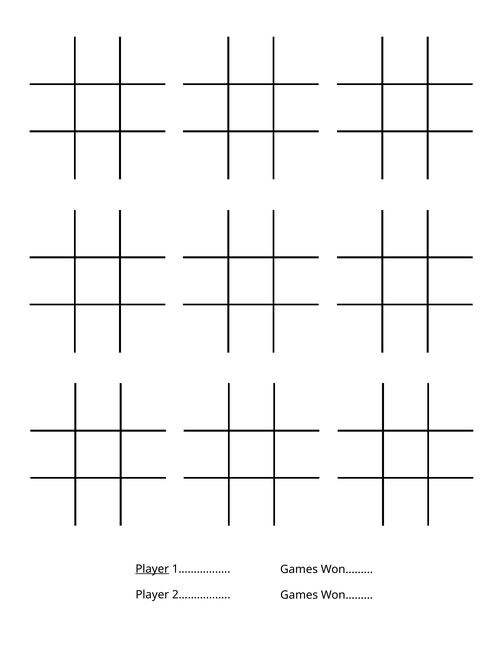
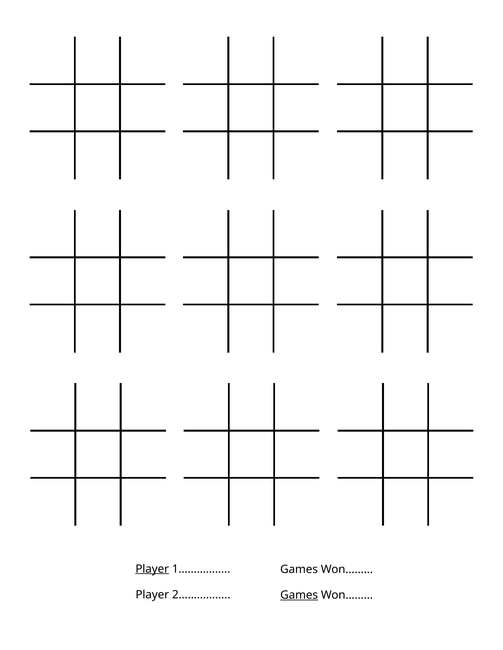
Games at (299, 596) underline: none -> present
